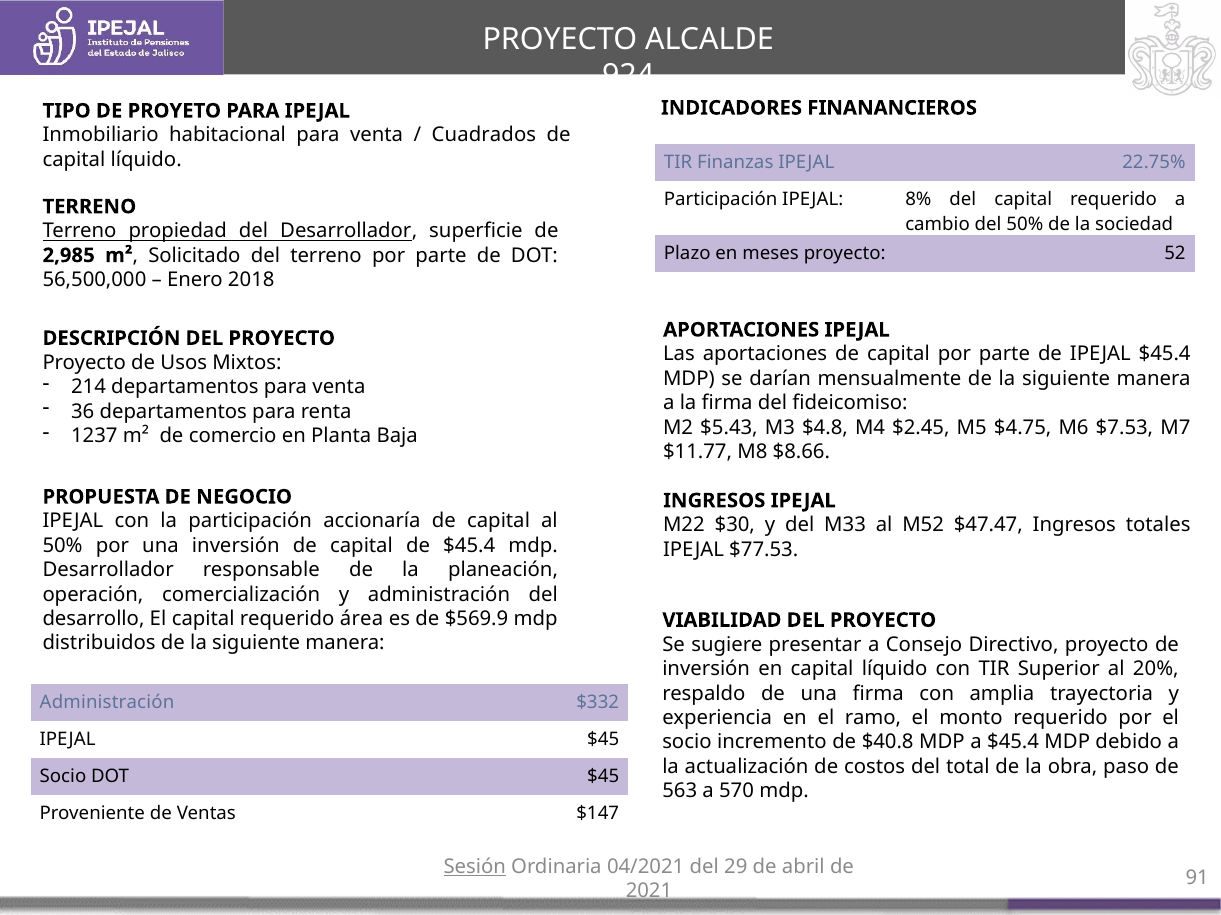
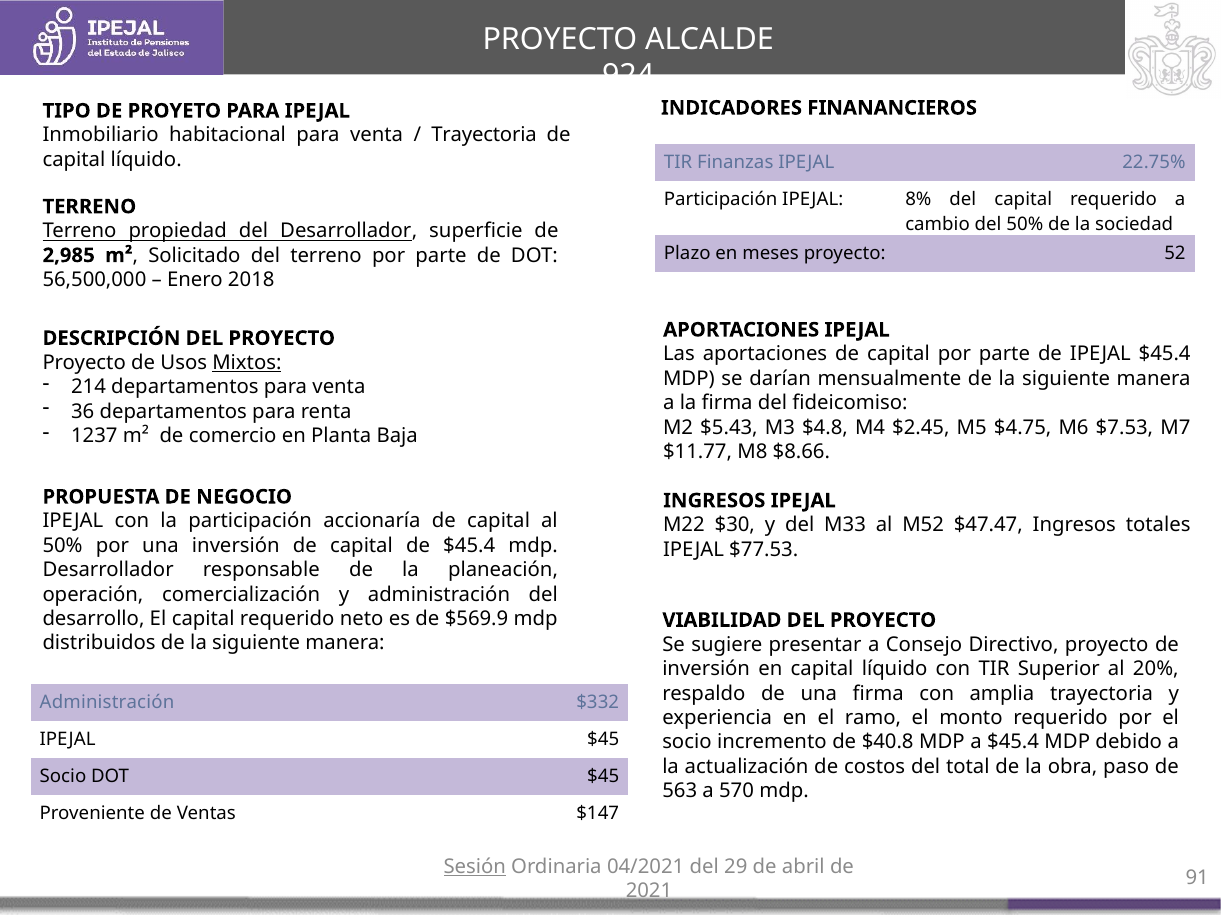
Cuadrados at (484, 135): Cuadrados -> Trayectoria
Mixtos underline: none -> present
área: área -> neto
